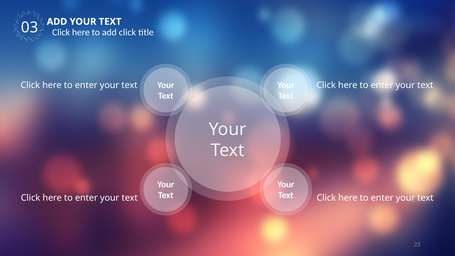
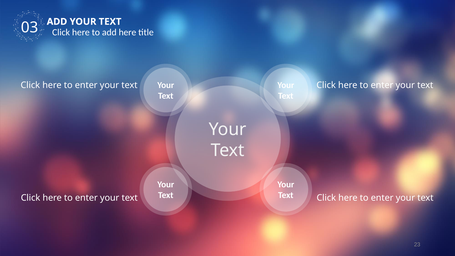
add click: click -> here
